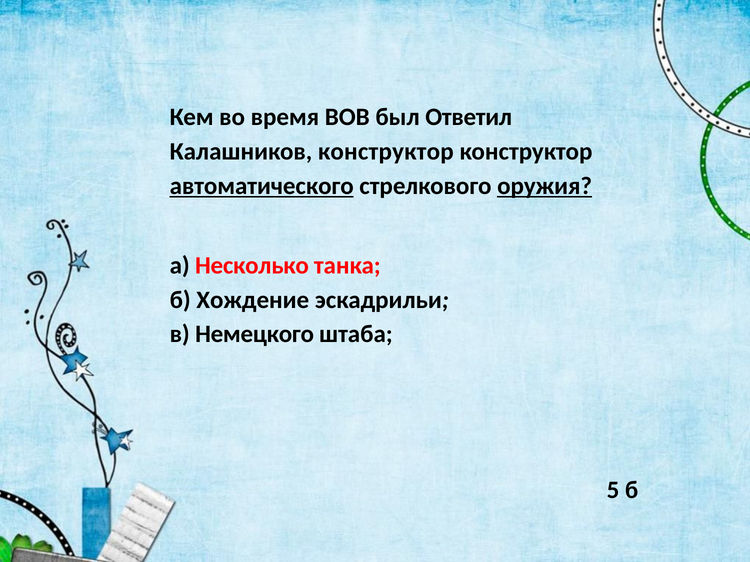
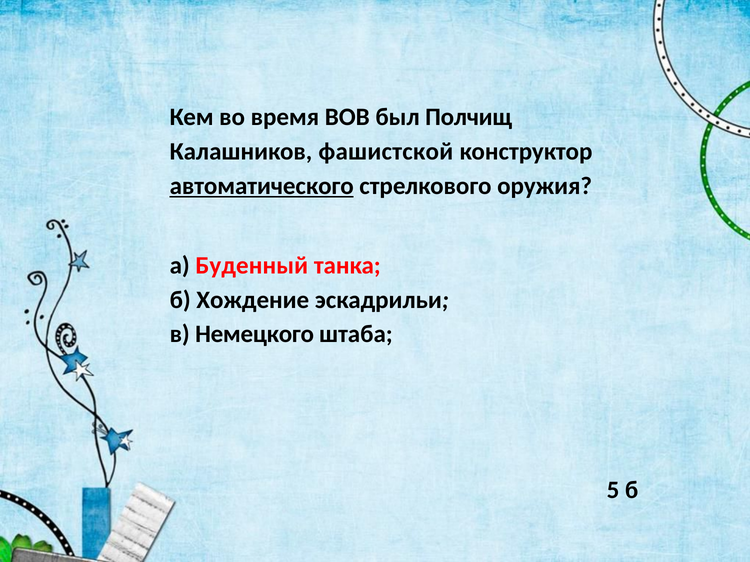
Ответил: Ответил -> Полчищ
Калашников конструктор: конструктор -> фашистской
оружия underline: present -> none
Несколько: Несколько -> Буденный
